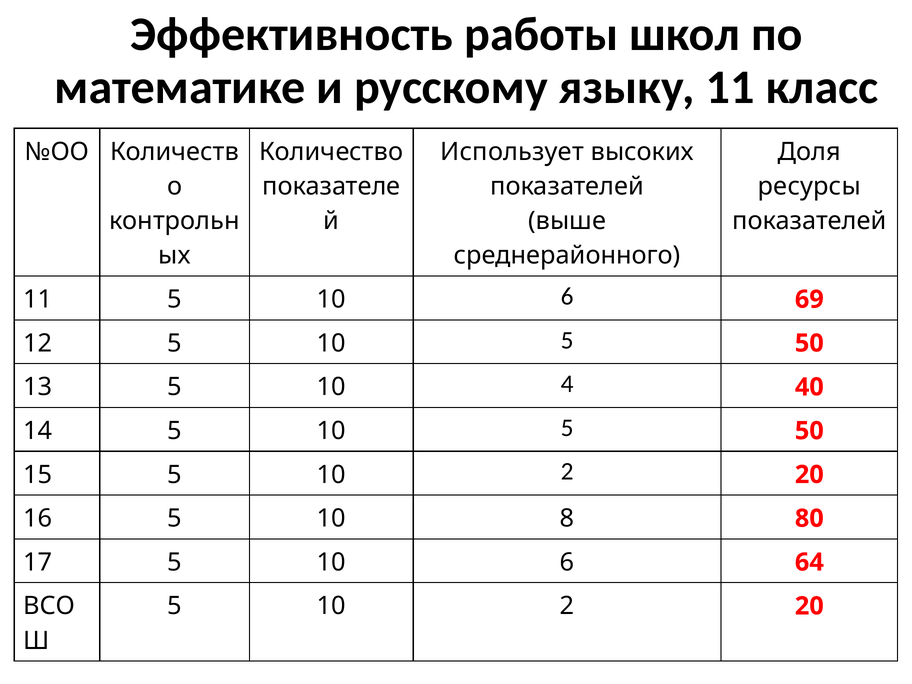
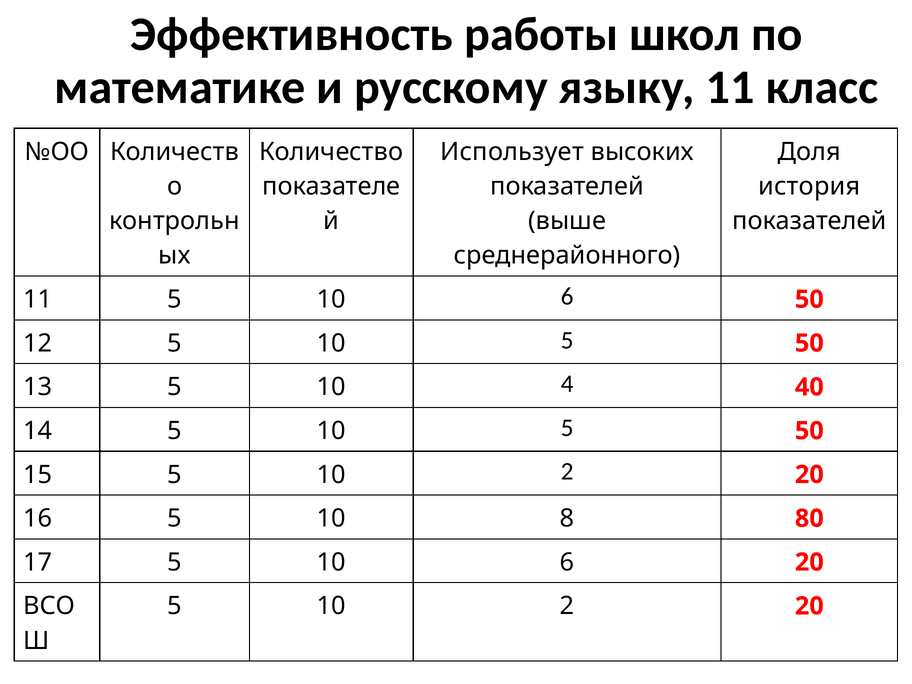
ресурсы: ресурсы -> история
6 69: 69 -> 50
6 64: 64 -> 20
